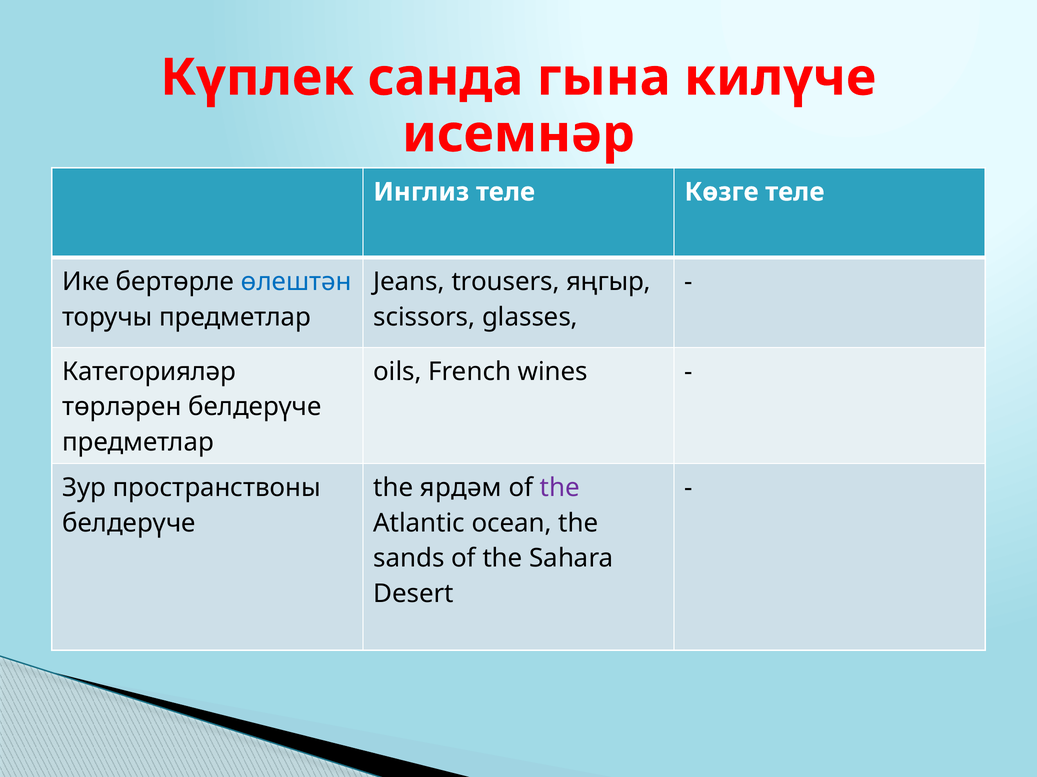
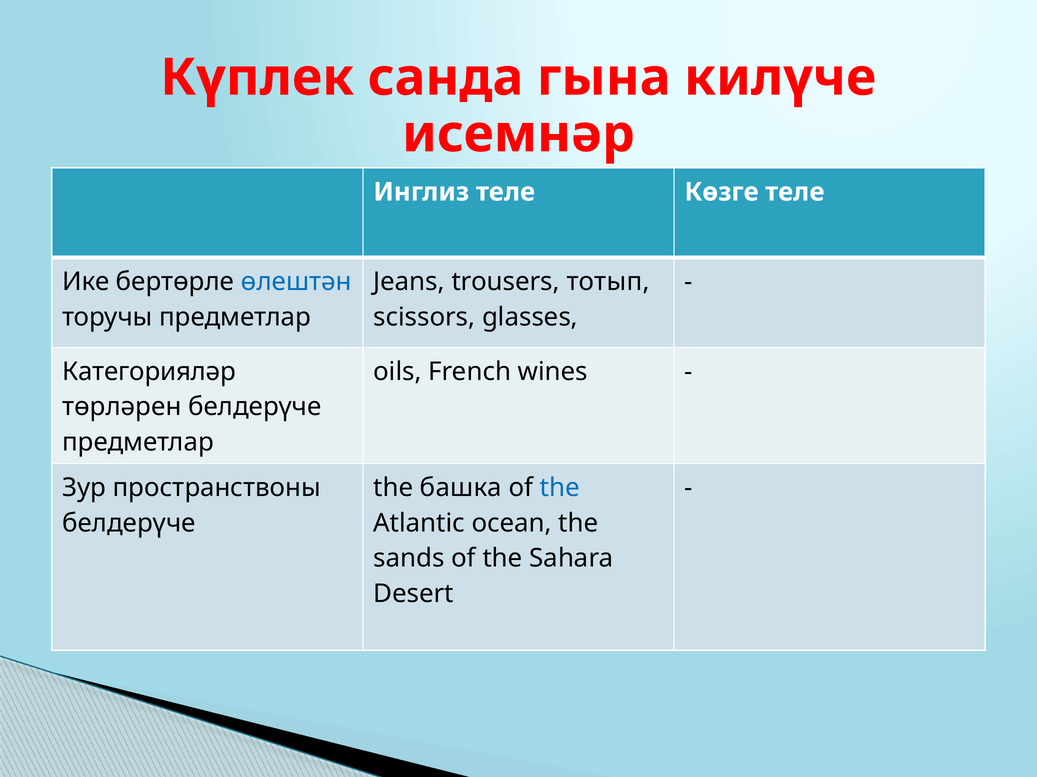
яңгыр: яңгыр -> тотып
ярдәм: ярдәм -> башка
the at (560, 488) colour: purple -> blue
